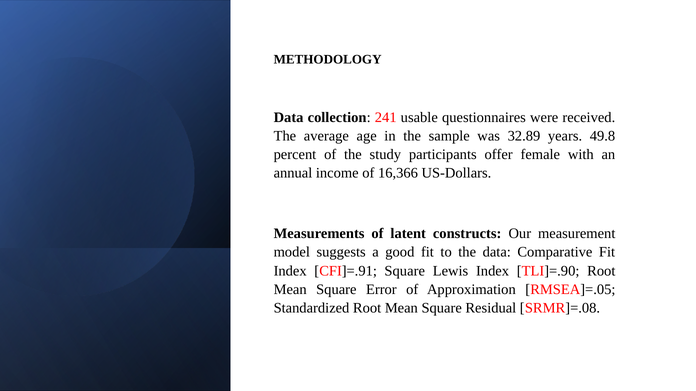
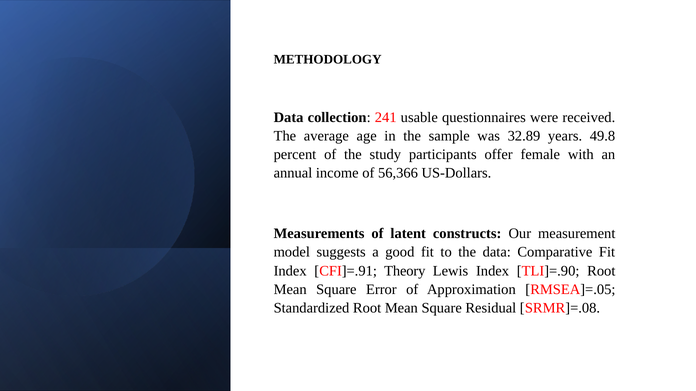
16,366: 16,366 -> 56,366
CFI]=.91 Square: Square -> Theory
